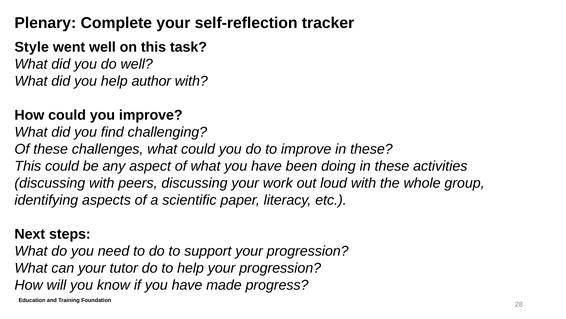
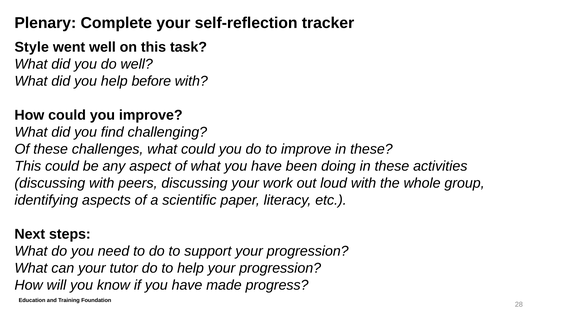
author: author -> before
